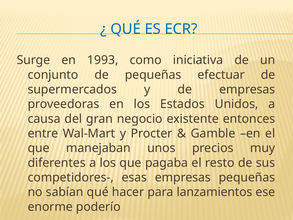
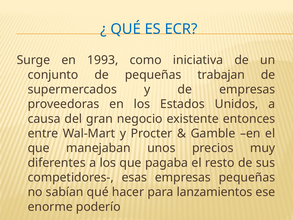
efectuar: efectuar -> trabajan
